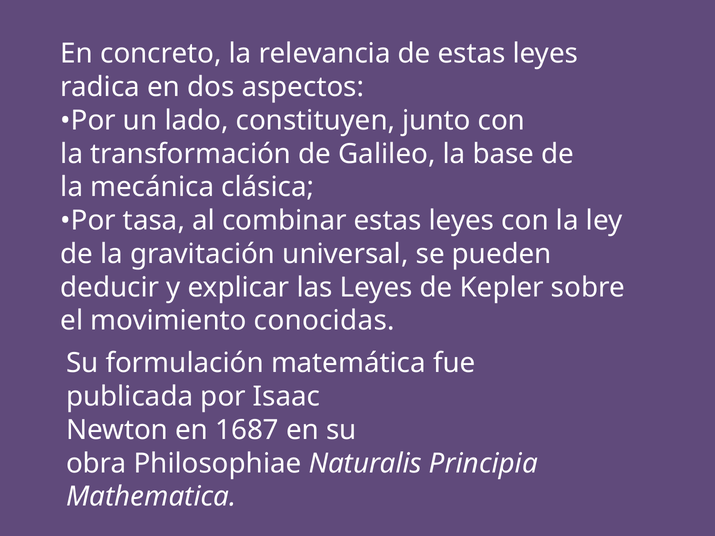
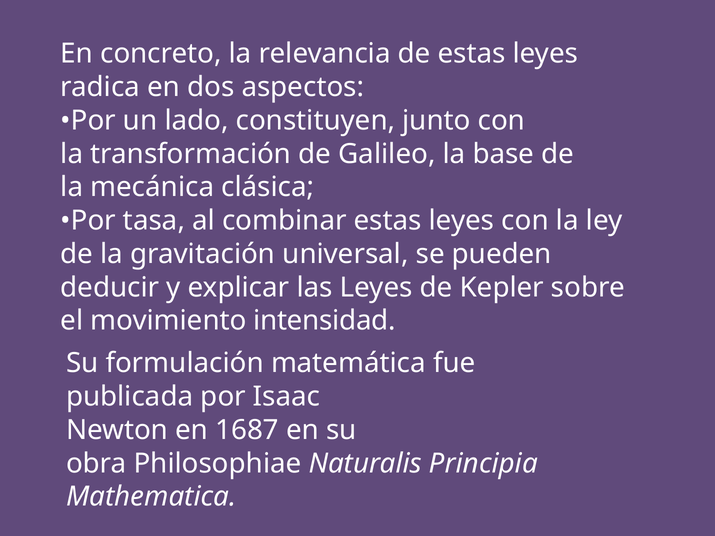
conocidas: conocidas -> intensidad
